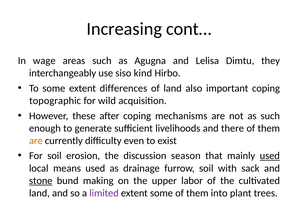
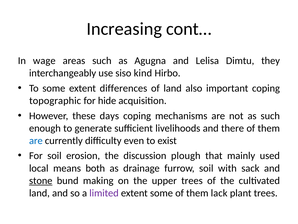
wild: wild -> hide
after: after -> days
are at (36, 140) colour: orange -> blue
season: season -> plough
used at (270, 155) underline: present -> none
means used: used -> both
upper labor: labor -> trees
into: into -> lack
